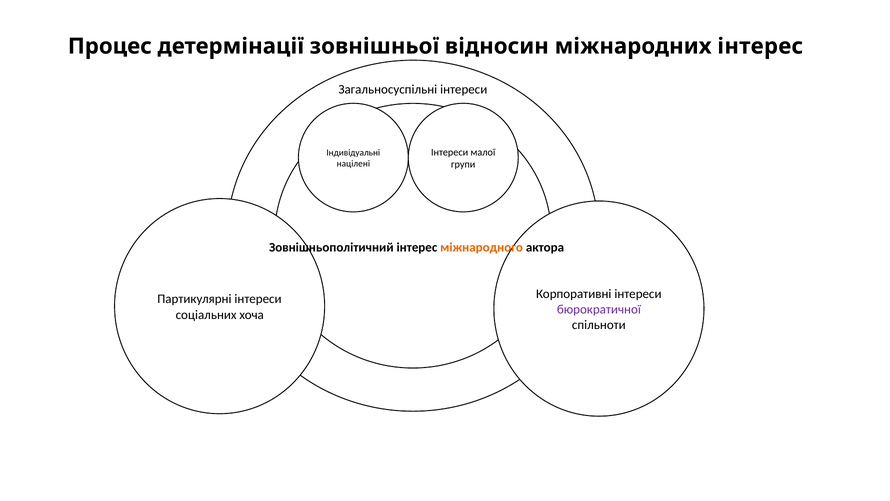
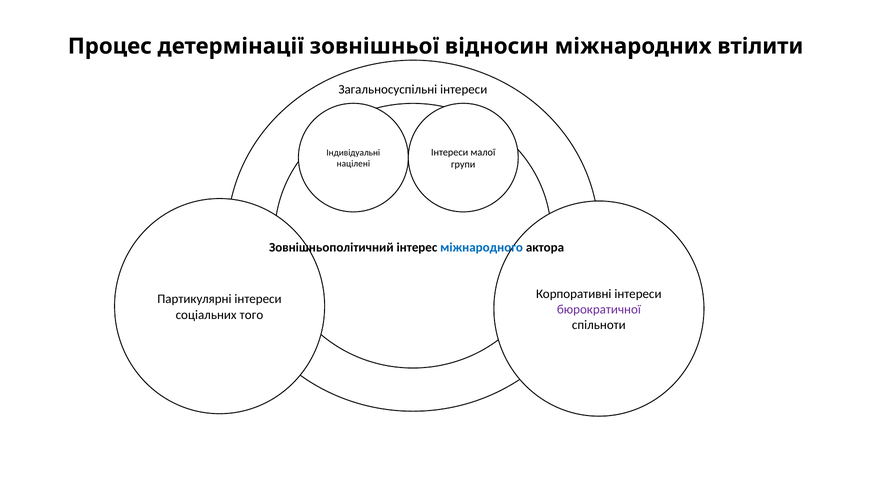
міжнародних інтерес: інтерес -> втілити
міжнародного colour: orange -> blue
хоча: хоча -> того
